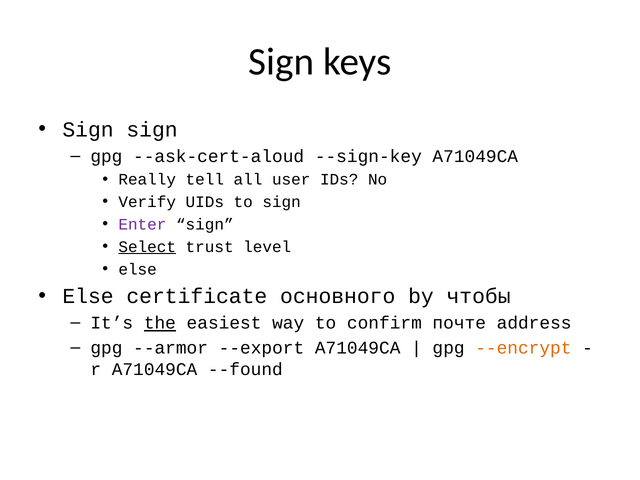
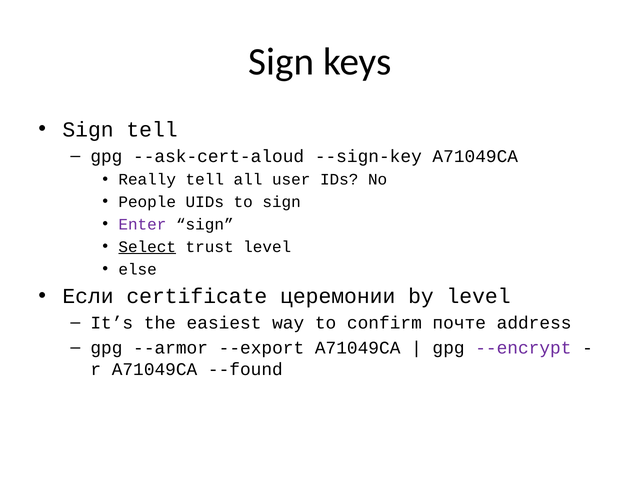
Sign sign: sign -> tell
Verify: Verify -> People
Else at (88, 296): Else -> Если
основного: основного -> церемонии
by чтобы: чтобы -> level
the underline: present -> none
--encrypt colour: orange -> purple
